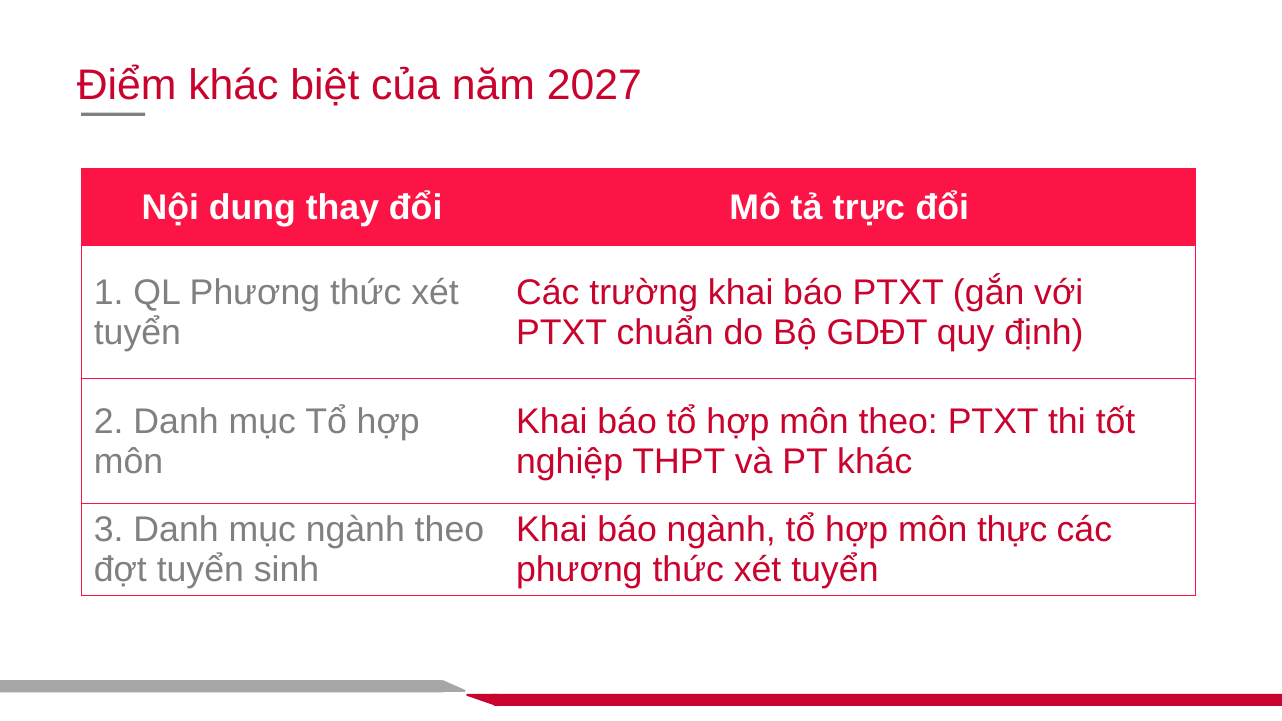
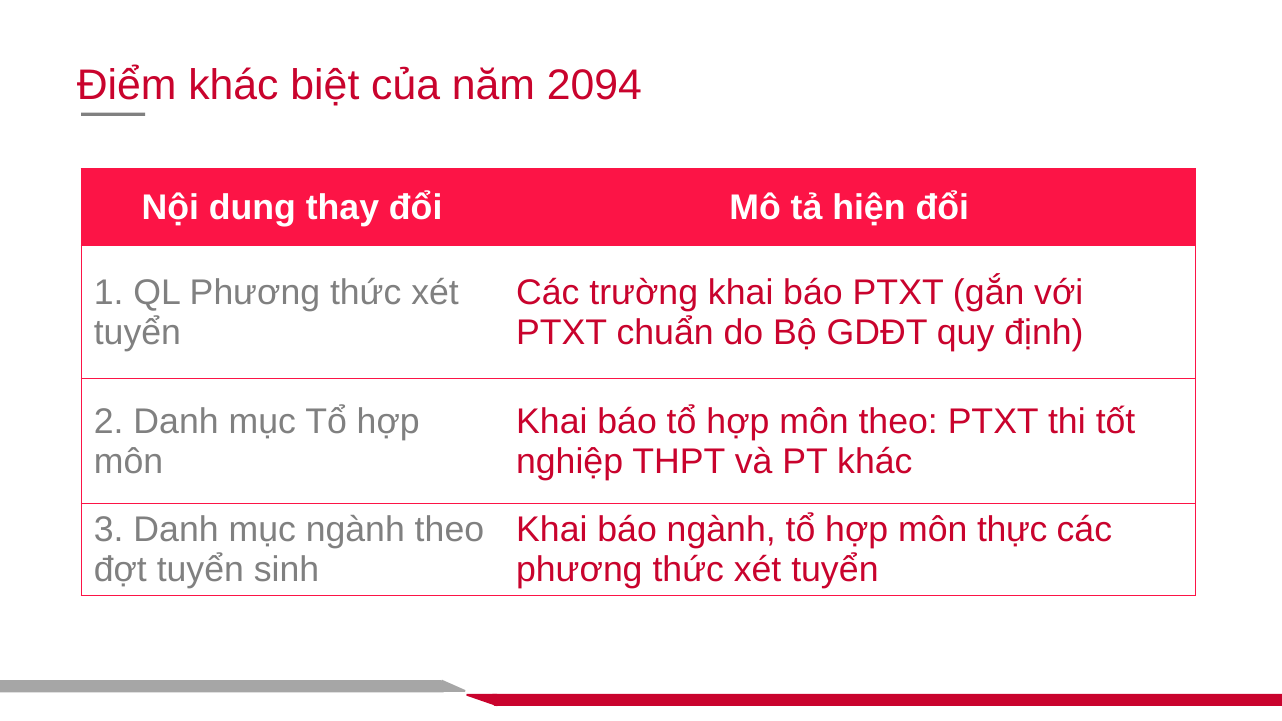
2027: 2027 -> 2094
trực: trực -> hiện
